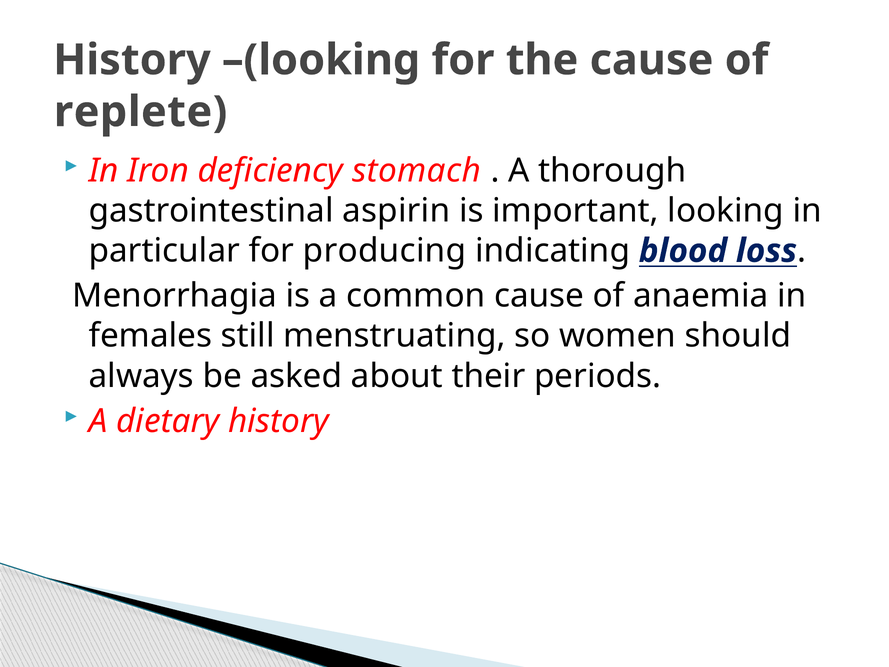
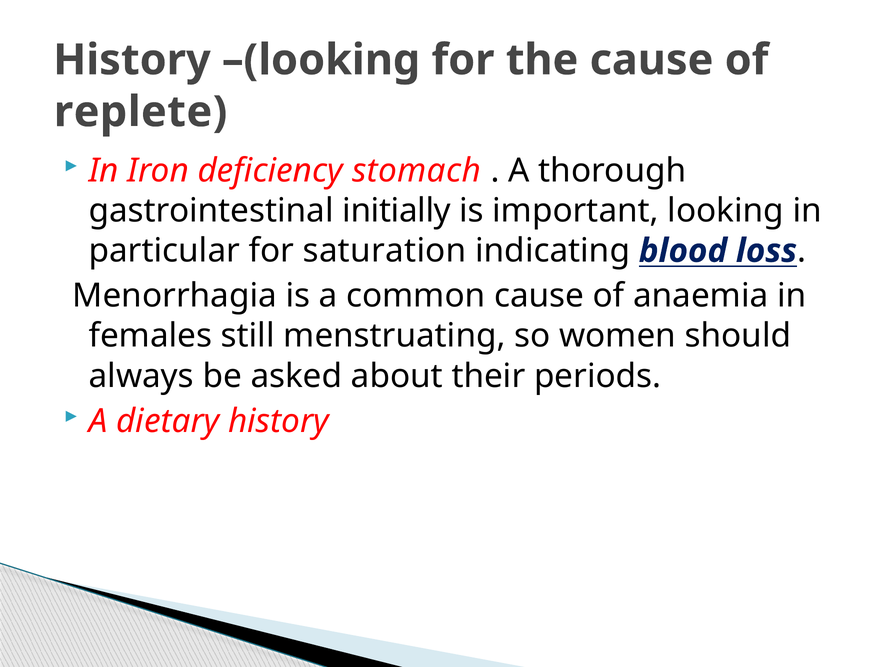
aspirin: aspirin -> initially
producing: producing -> saturation
